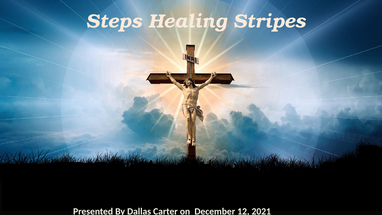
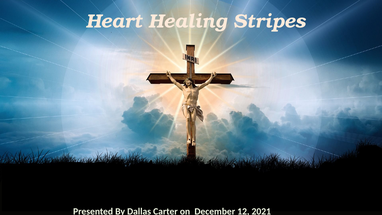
Steps: Steps -> Heart
